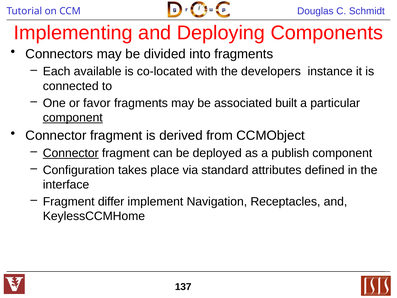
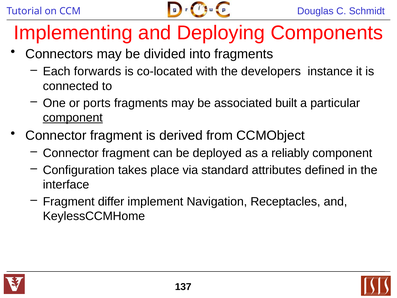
available: available -> forwards
favor: favor -> ports
Connector at (71, 153) underline: present -> none
publish: publish -> reliably
